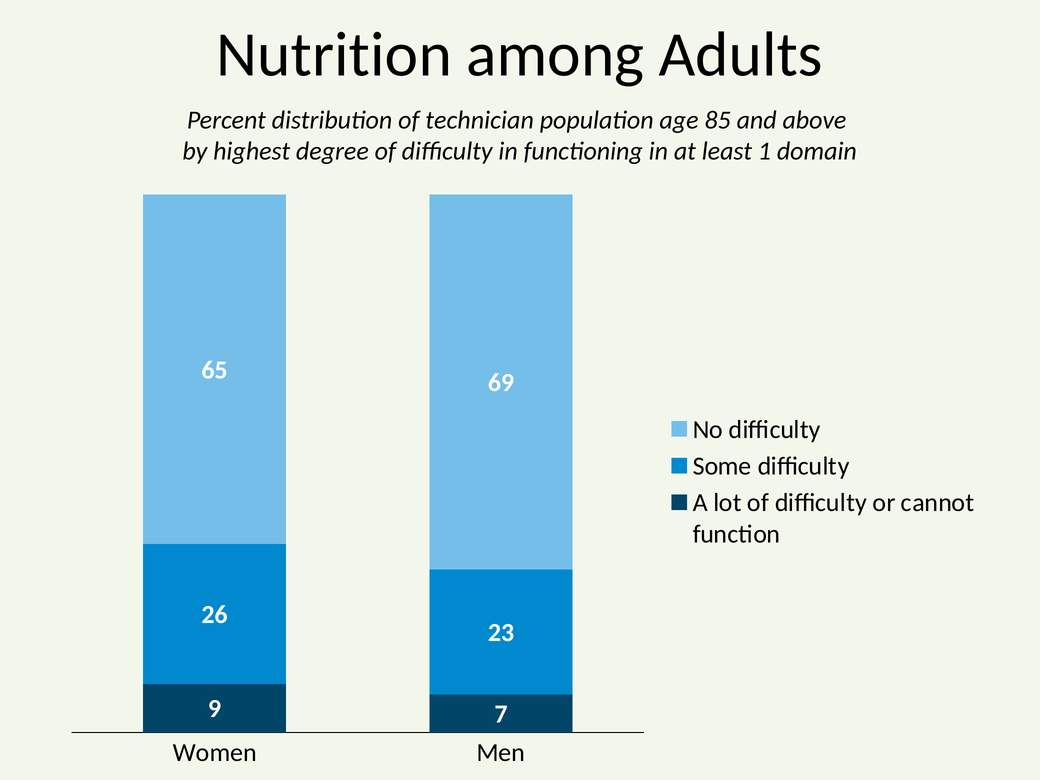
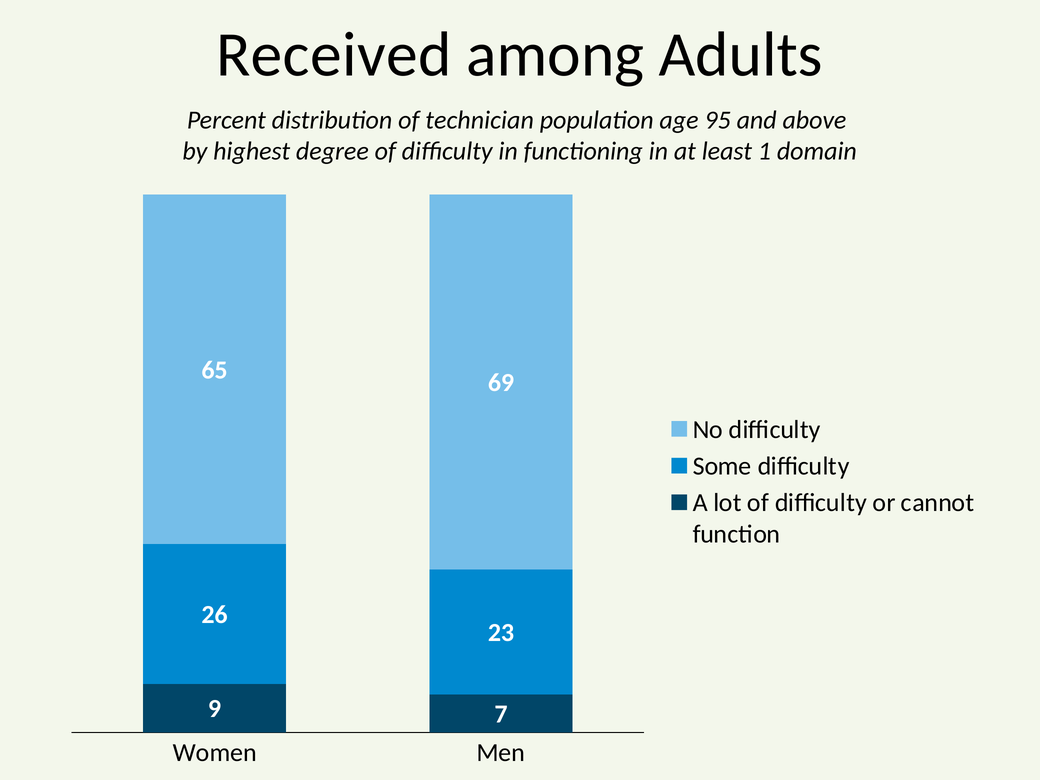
Nutrition: Nutrition -> Received
85: 85 -> 95
